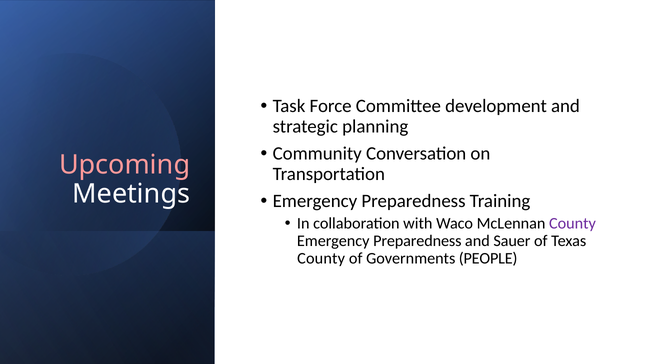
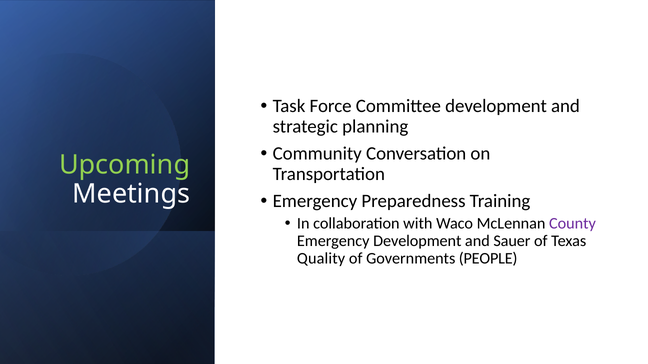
Upcoming colour: pink -> light green
Preparedness at (417, 241): Preparedness -> Development
County at (321, 259): County -> Quality
